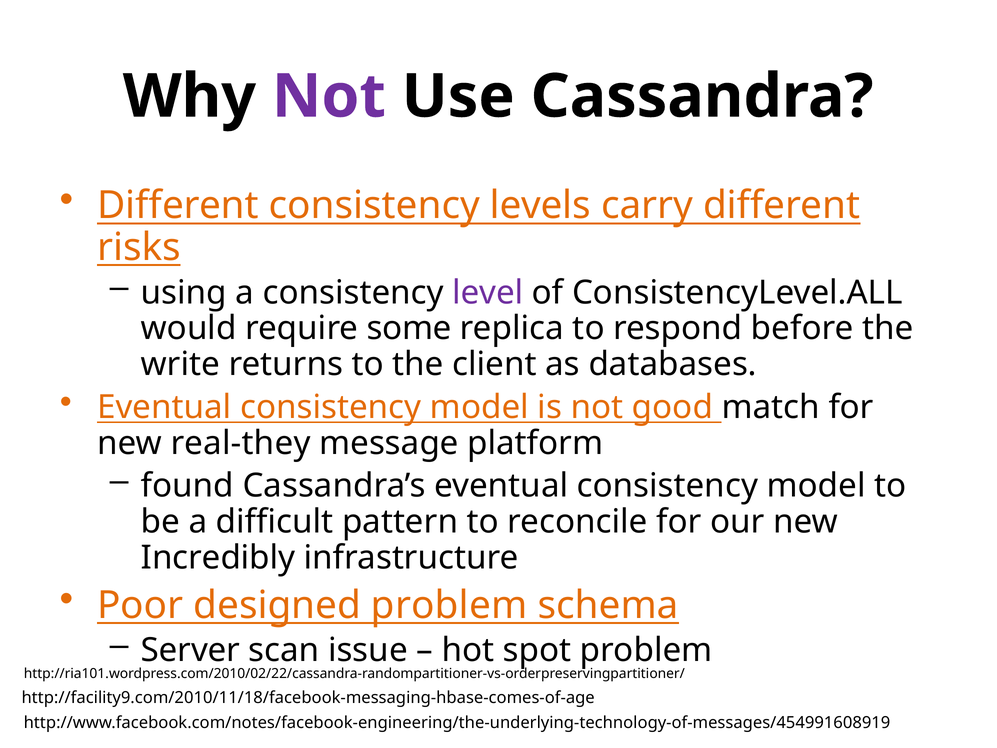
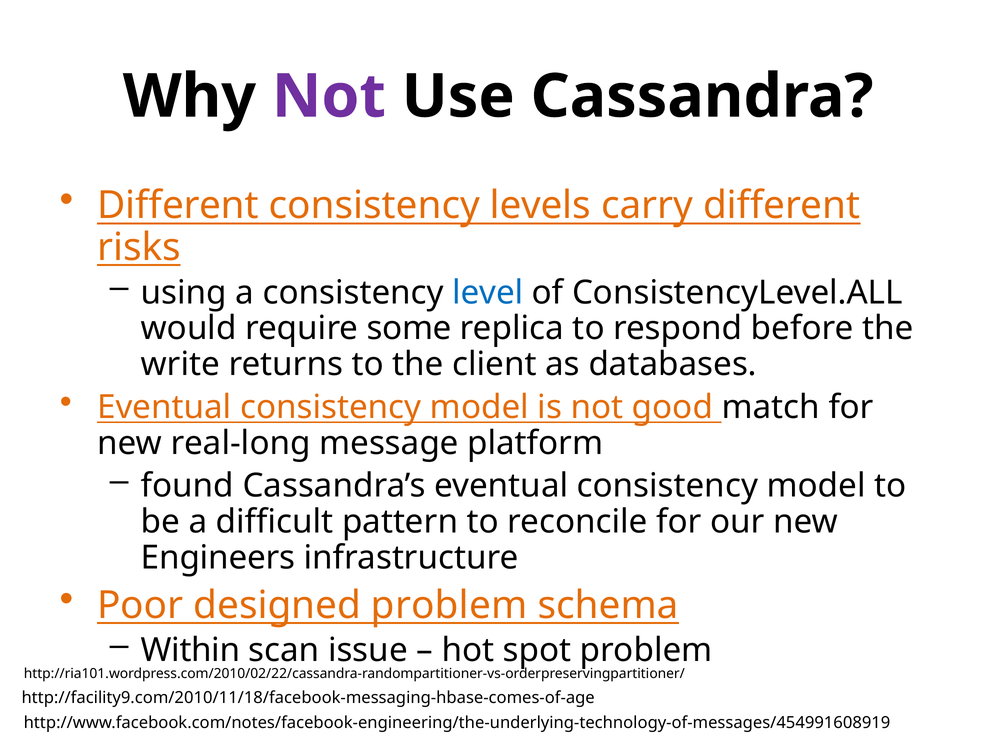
level colour: purple -> blue
real-they: real-they -> real-long
Incredibly: Incredibly -> Engineers
Server: Server -> Within
